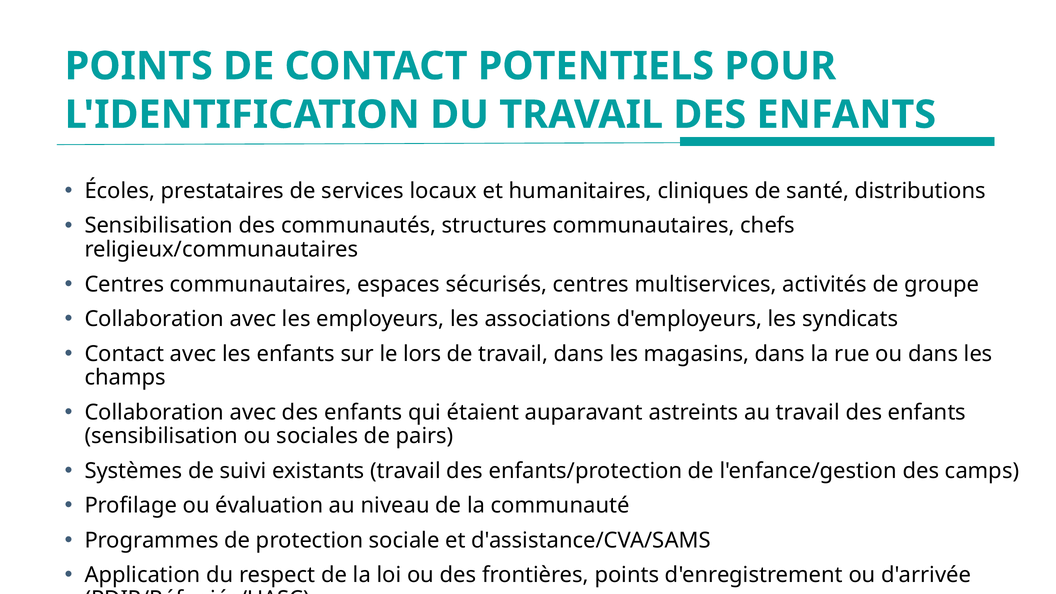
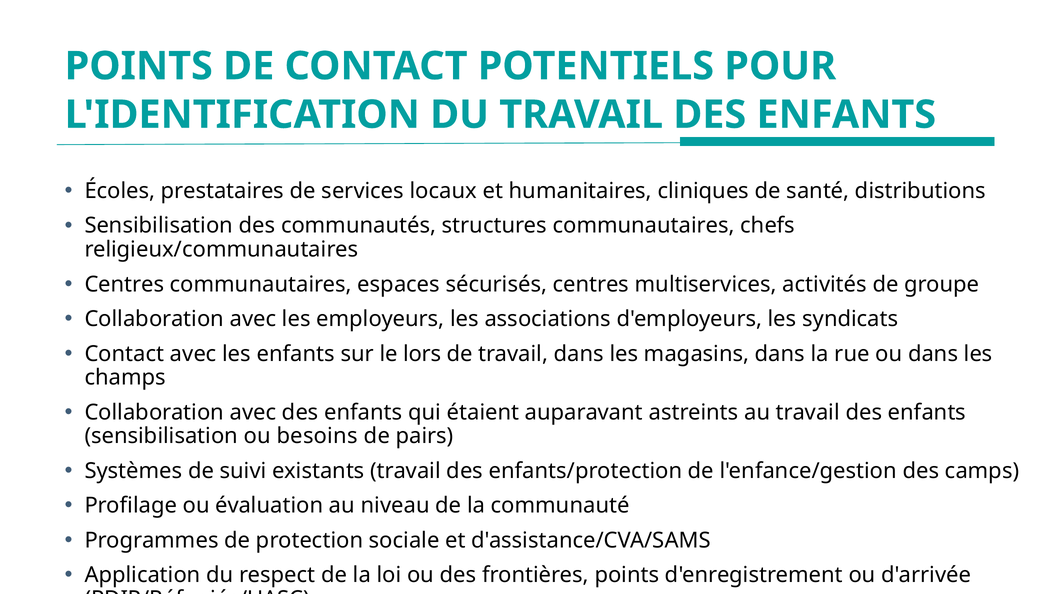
sociales: sociales -> besoins
